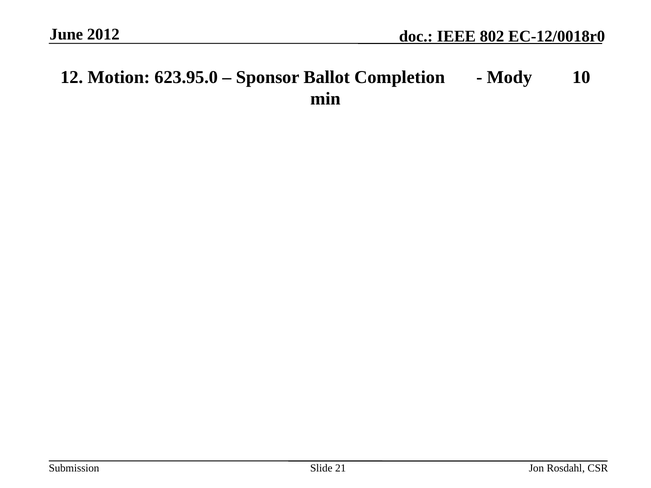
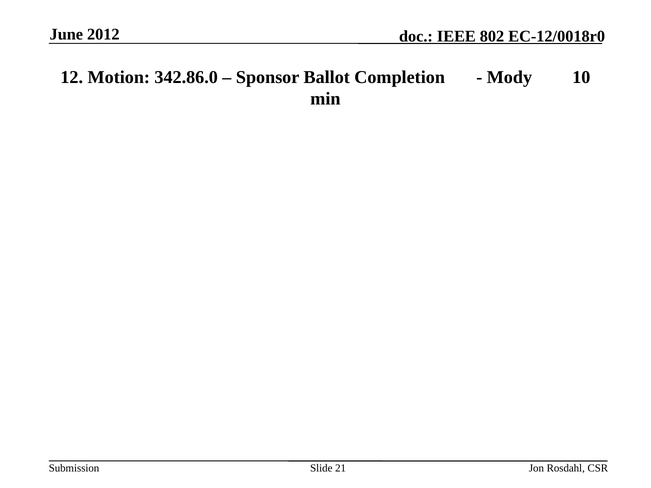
623.95.0: 623.95.0 -> 342.86.0
